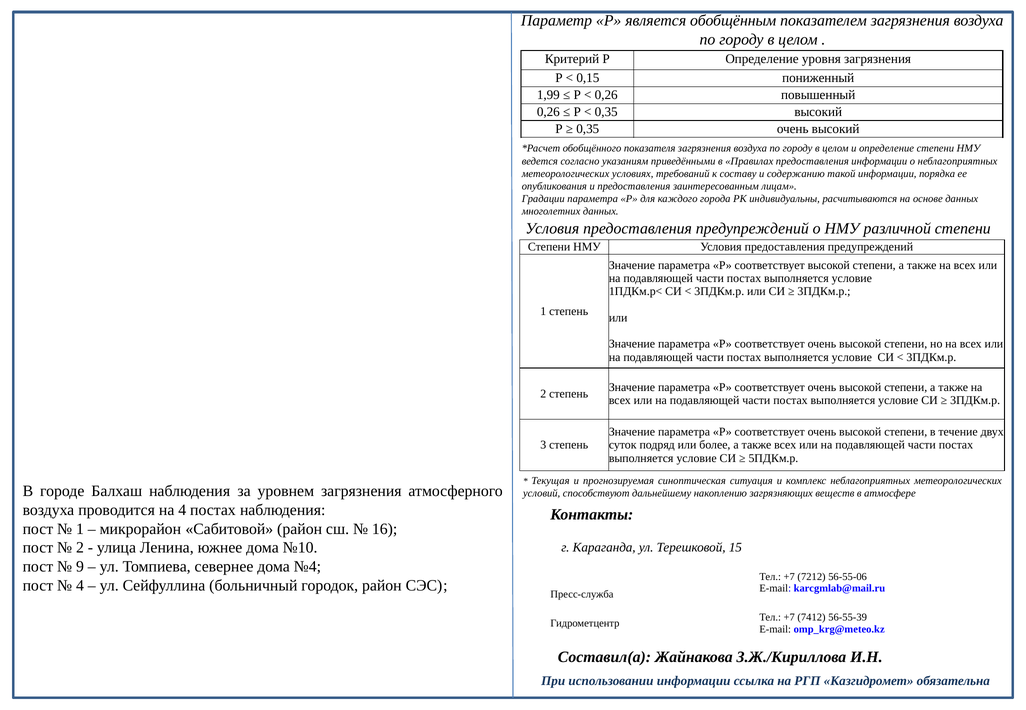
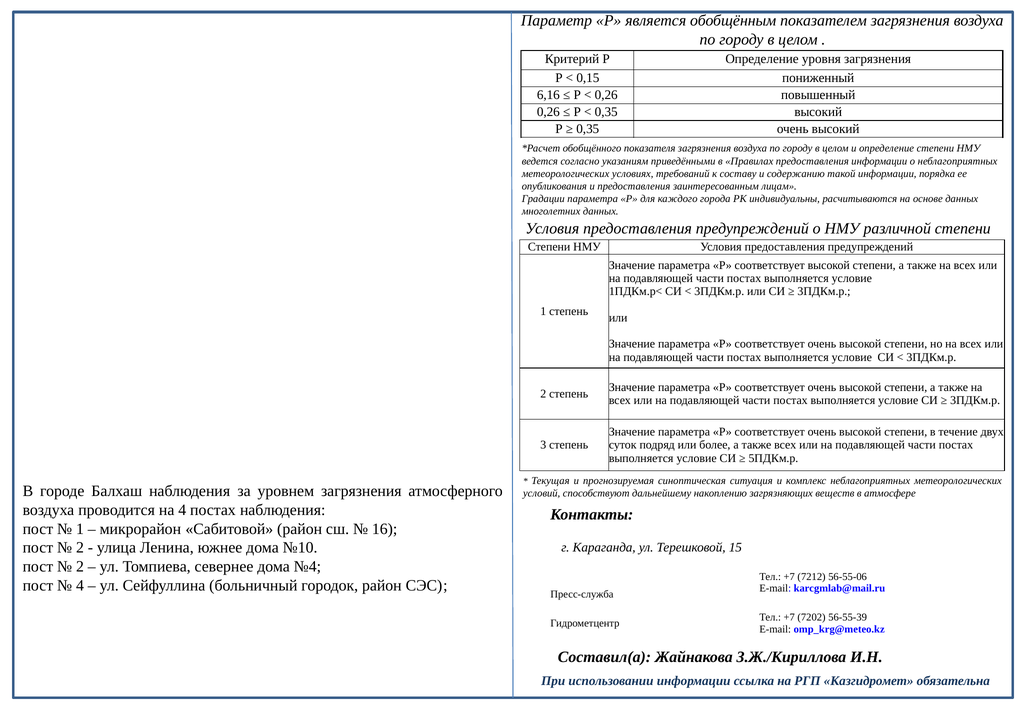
1,99: 1,99 -> 6,16
9 at (80, 567): 9 -> 2
7412: 7412 -> 7202
